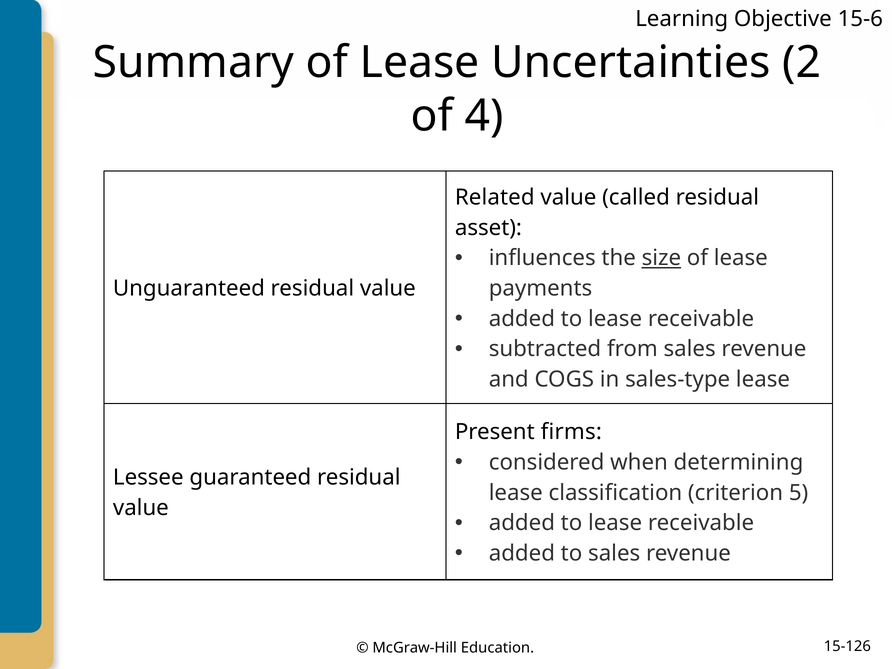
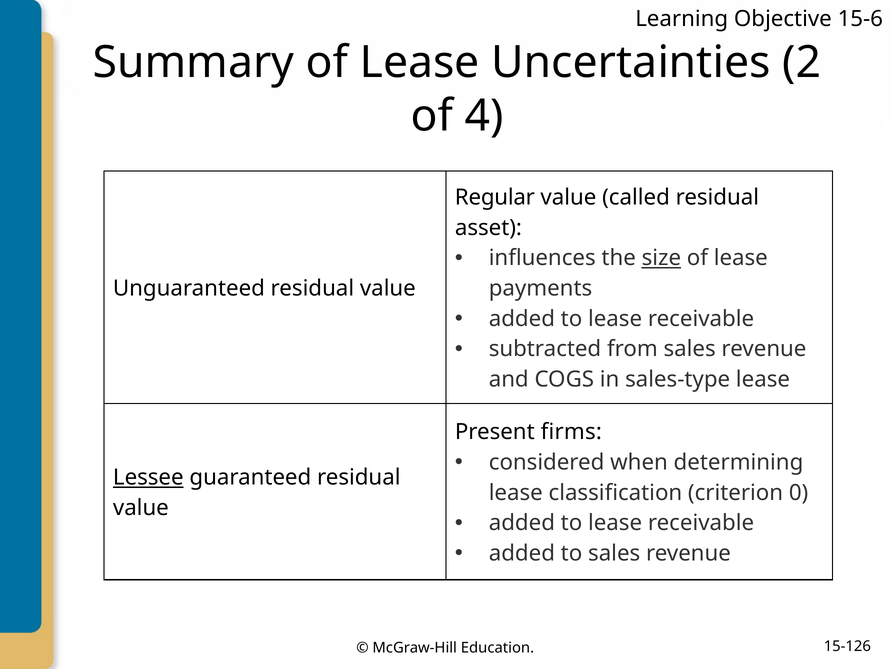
Related: Related -> Regular
Lessee underline: none -> present
5: 5 -> 0
